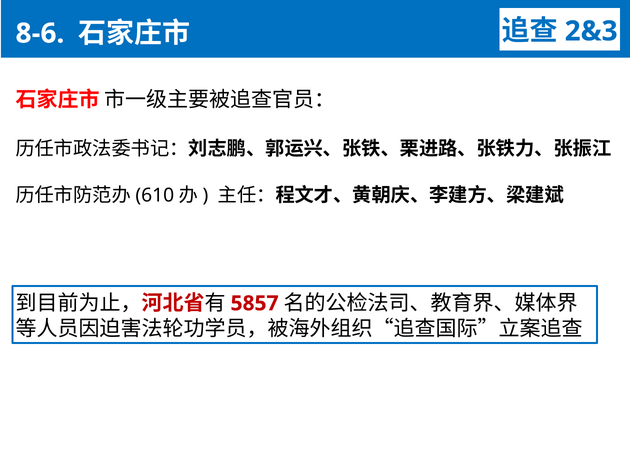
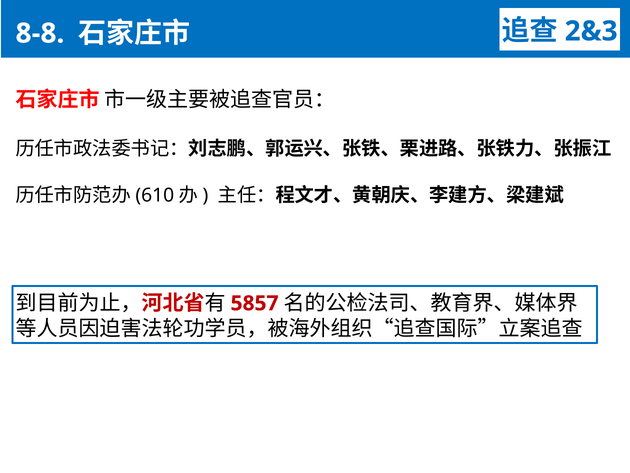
8-6: 8-6 -> 8-8
